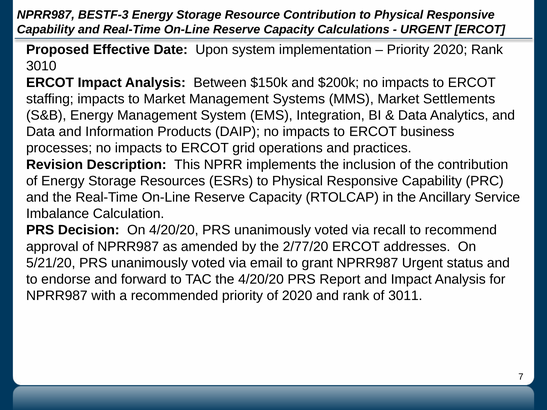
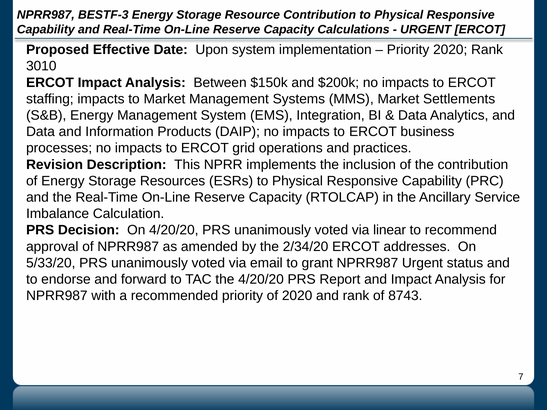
recall: recall -> linear
2/77/20: 2/77/20 -> 2/34/20
5/21/20: 5/21/20 -> 5/33/20
3011: 3011 -> 8743
